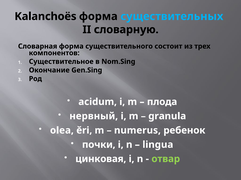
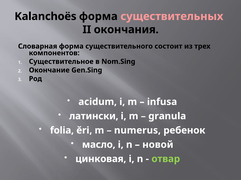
существительных colour: light blue -> pink
словарную: словарную -> окончания
плода: плода -> infusa
нервный: нервный -> латински
olea: olea -> folia
почки: почки -> масло
lingua: lingua -> новой
